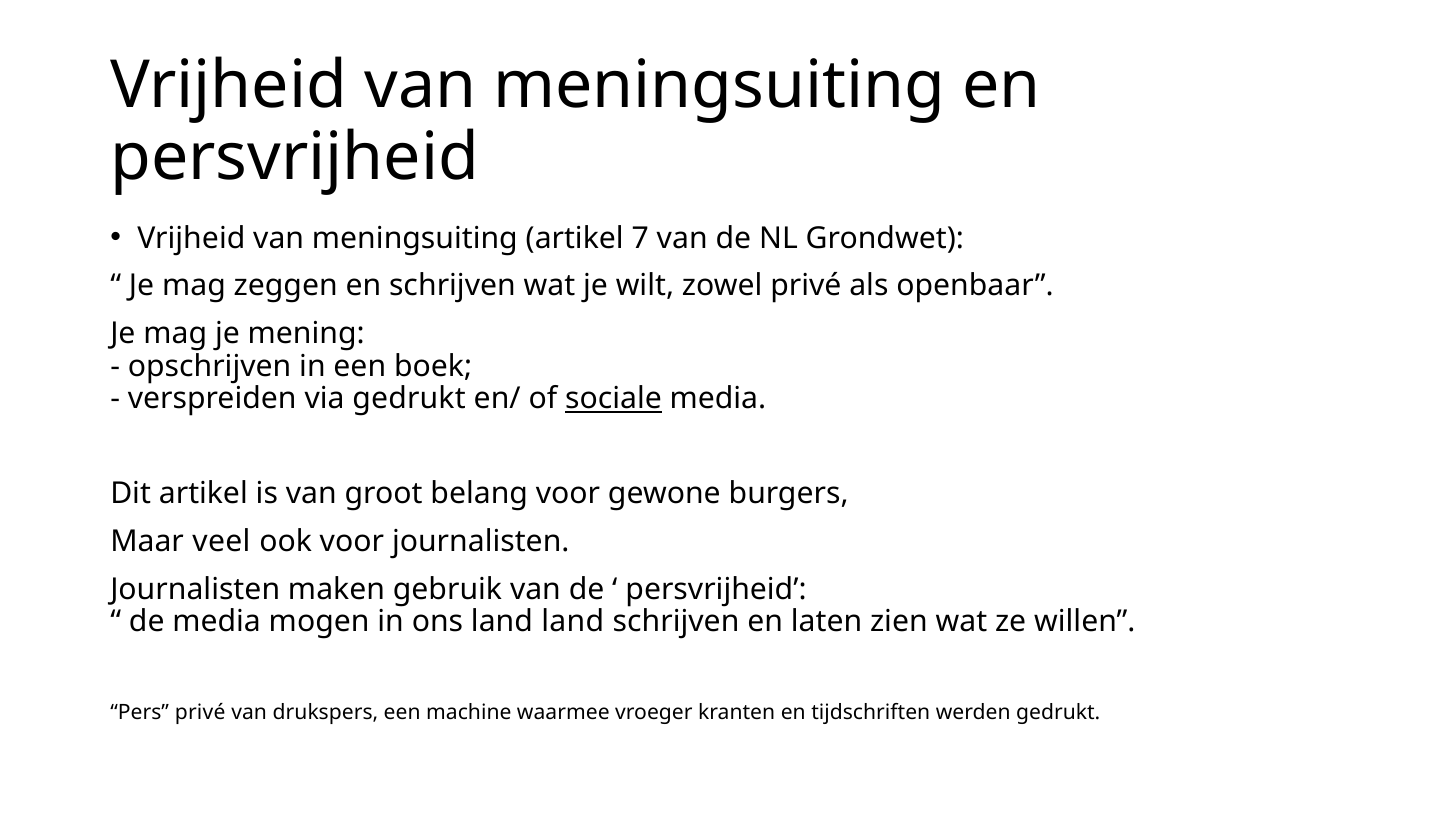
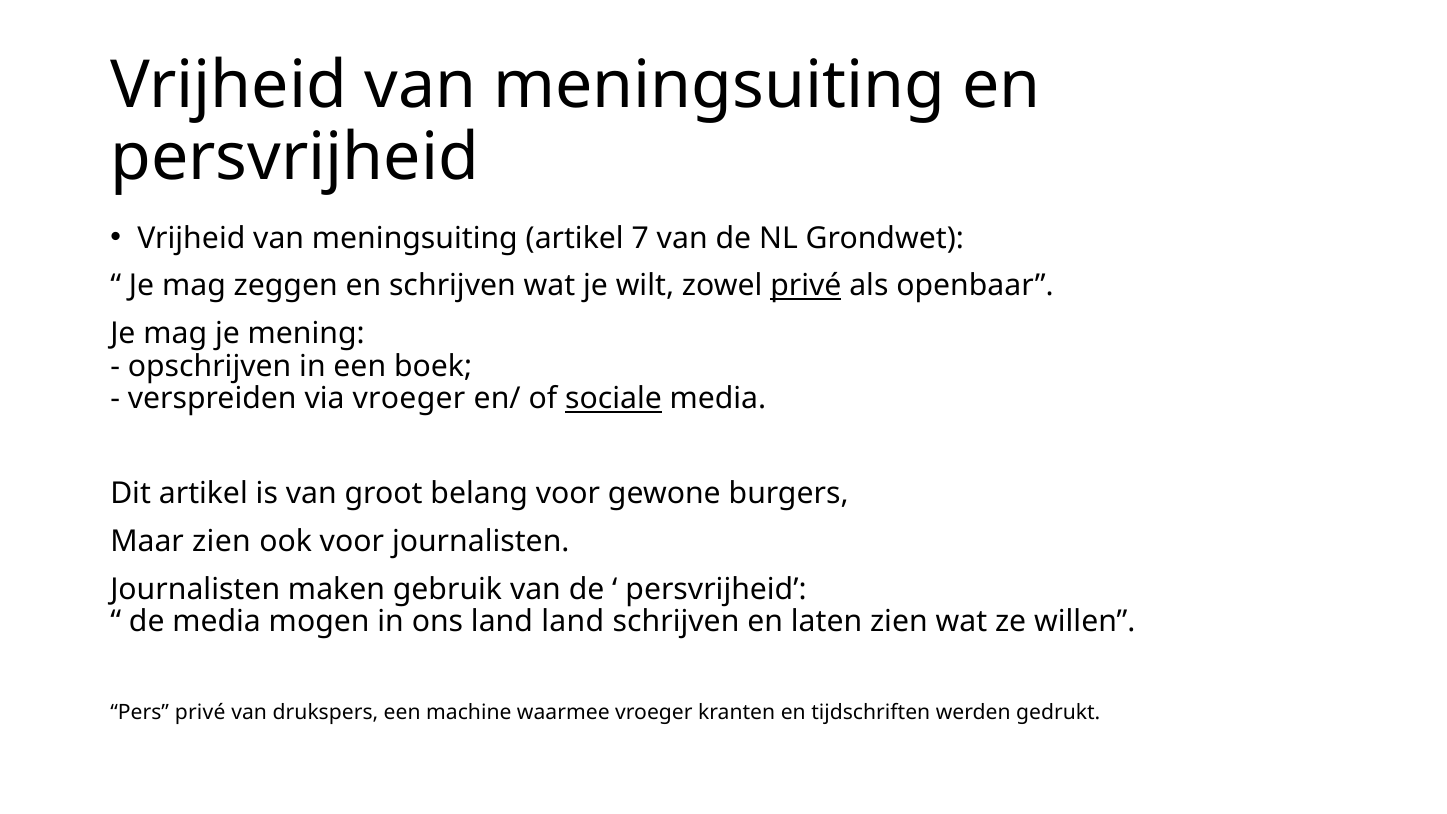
privé at (806, 286) underline: none -> present
via gedrukt: gedrukt -> vroeger
Maar veel: veel -> zien
